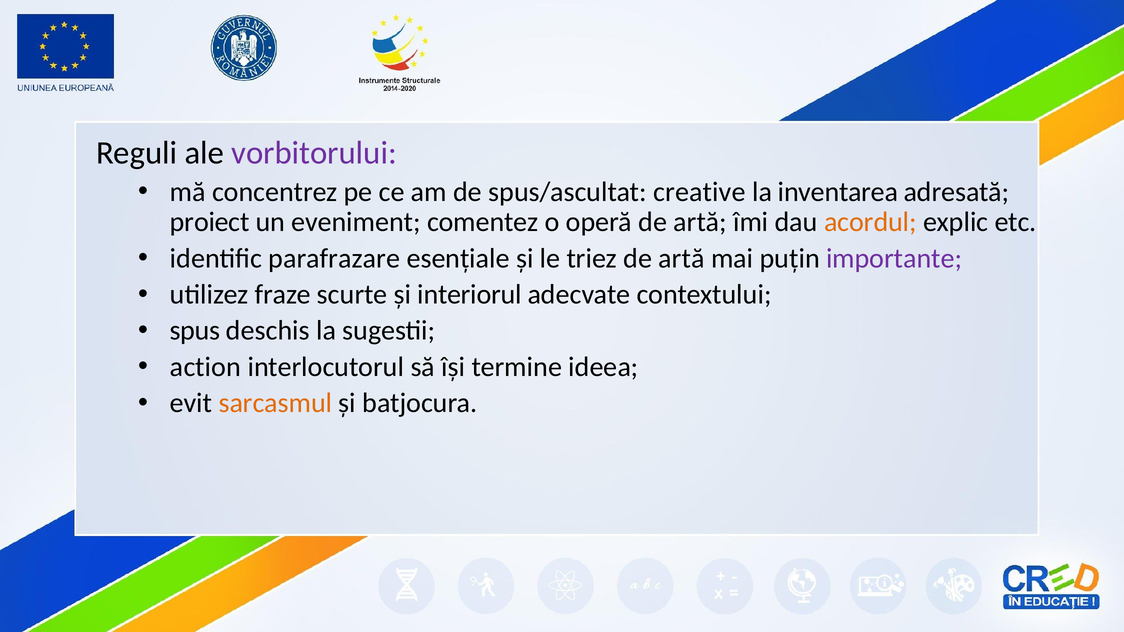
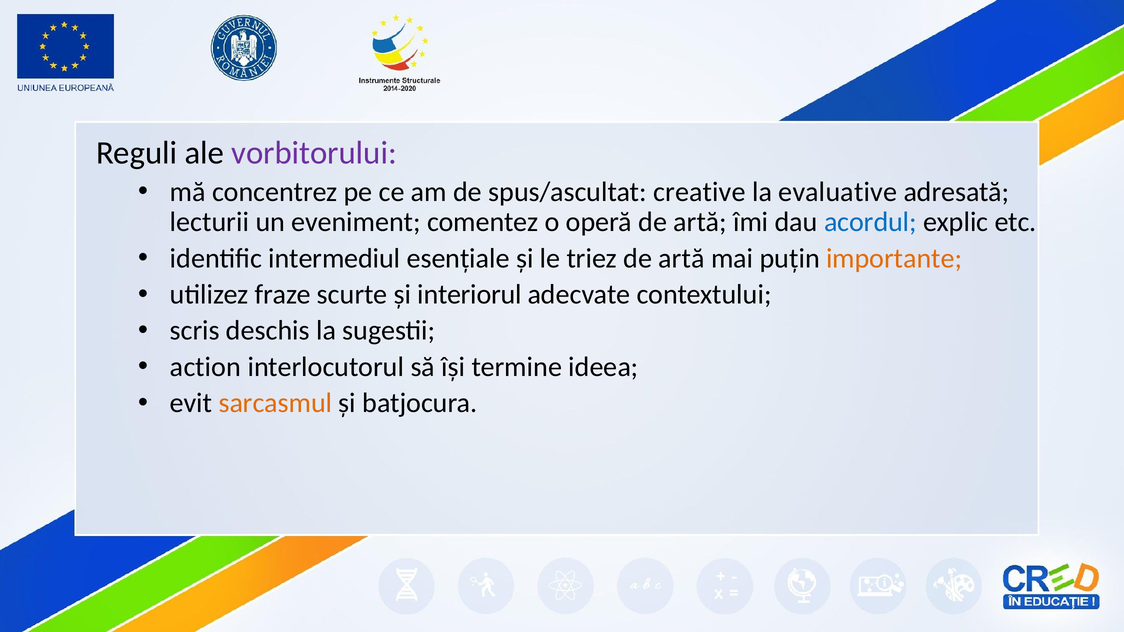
inventarea: inventarea -> evaluative
proiect: proiect -> lecturii
acordul colour: orange -> blue
parafrazare: parafrazare -> intermediul
importante colour: purple -> orange
spus: spus -> scris
